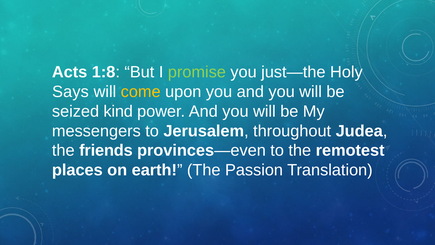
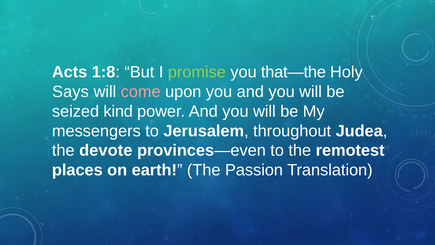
just—the: just—the -> that—the
come colour: yellow -> pink
friends: friends -> devote
